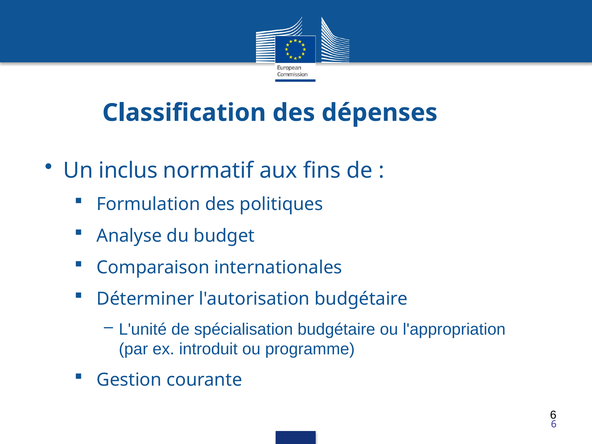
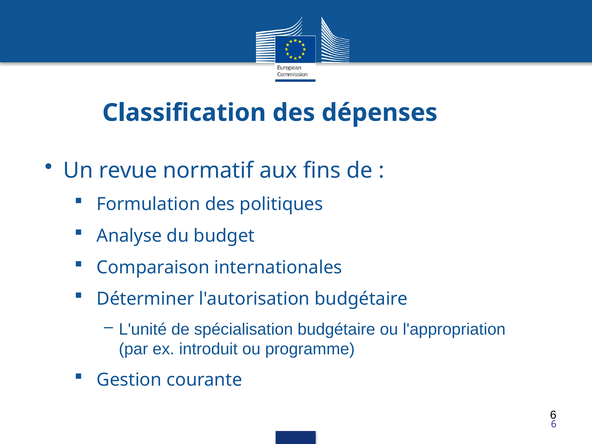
inclus: inclus -> revue
